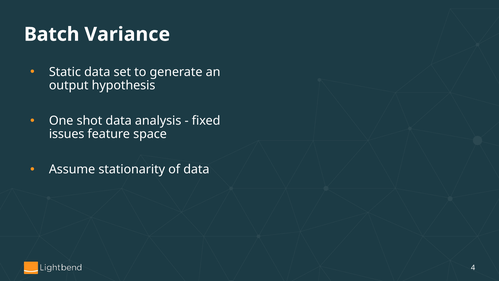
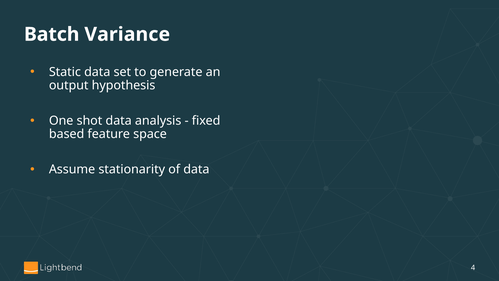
issues: issues -> based
